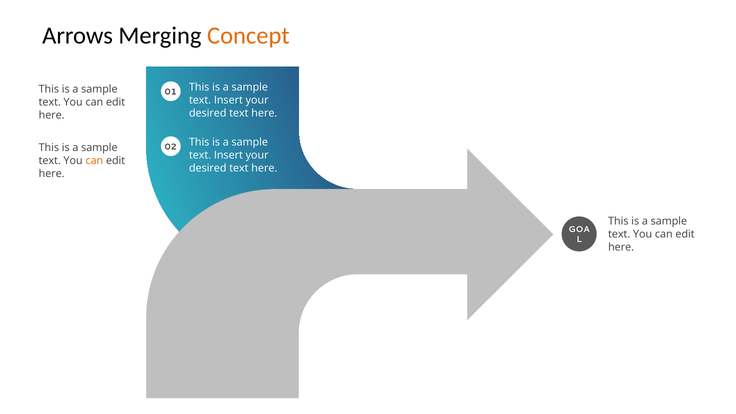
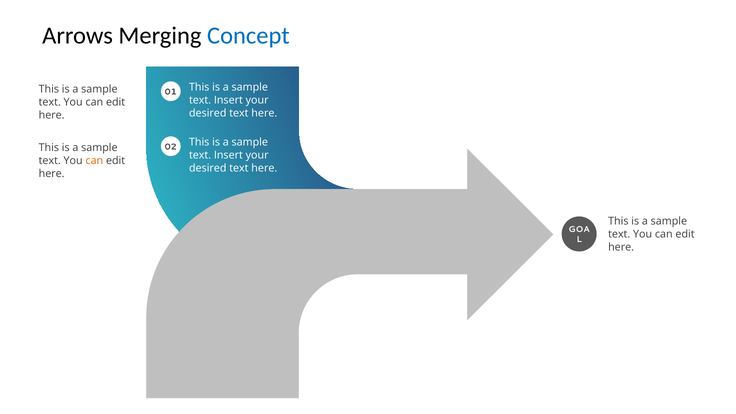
Concept colour: orange -> blue
